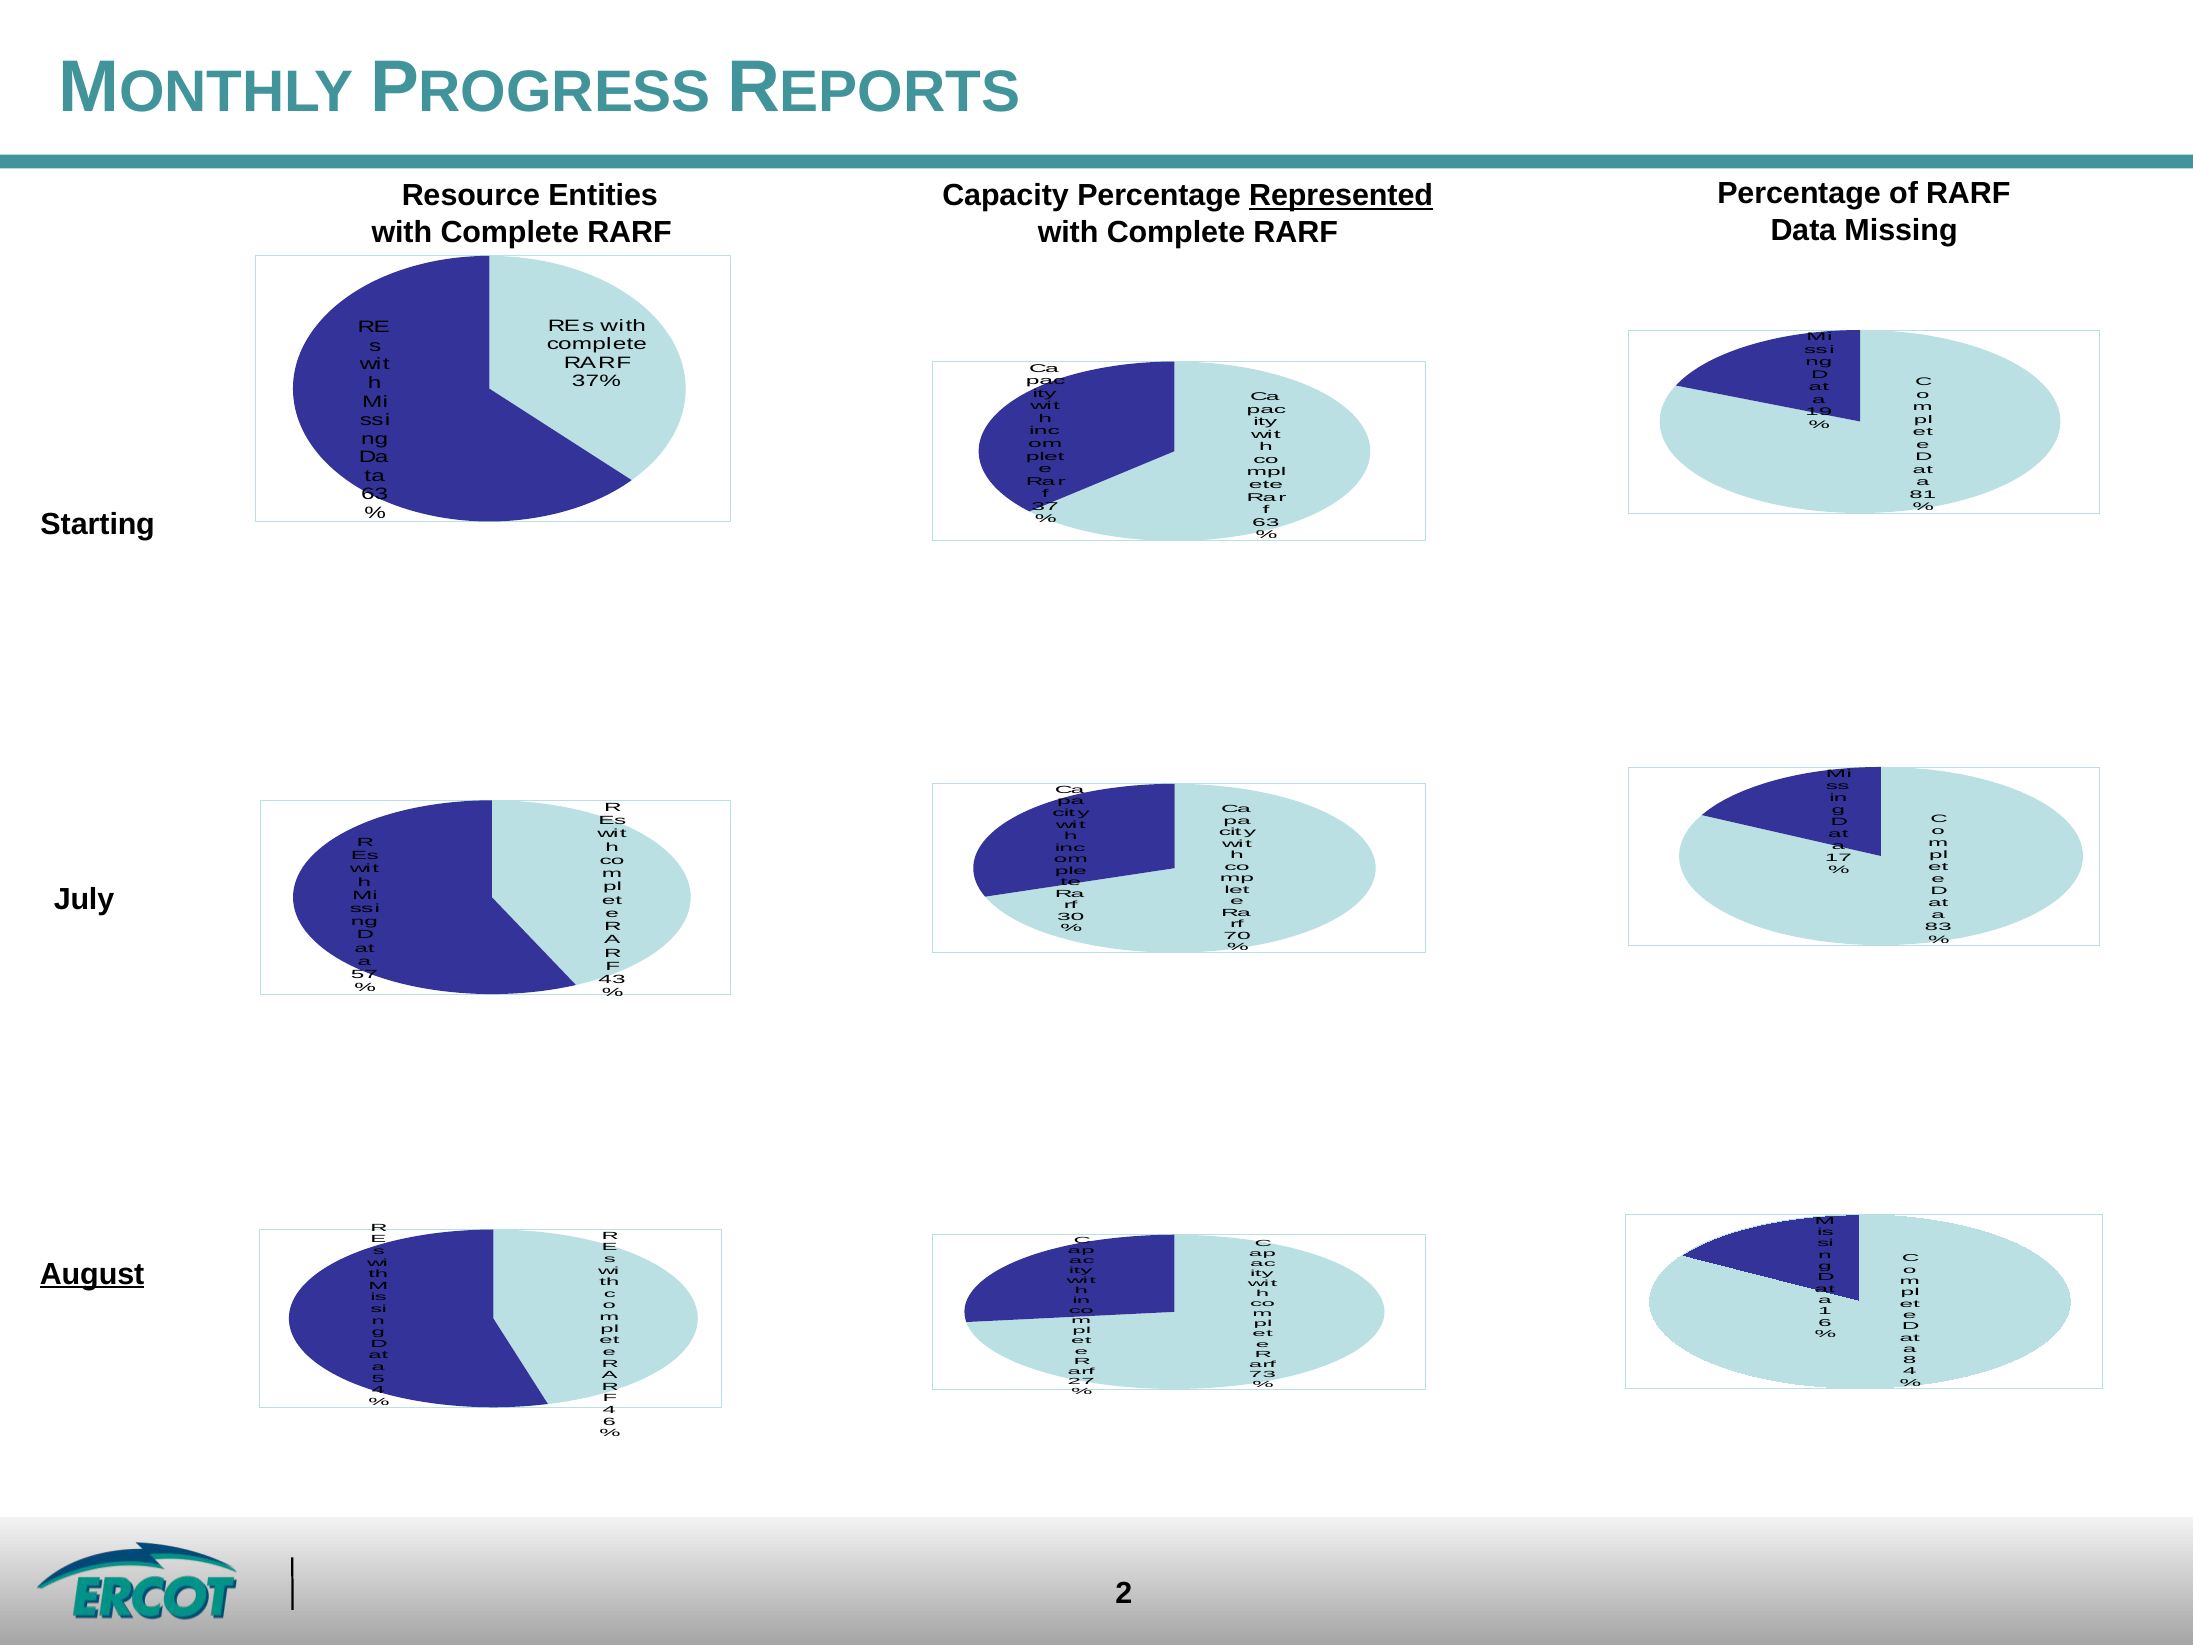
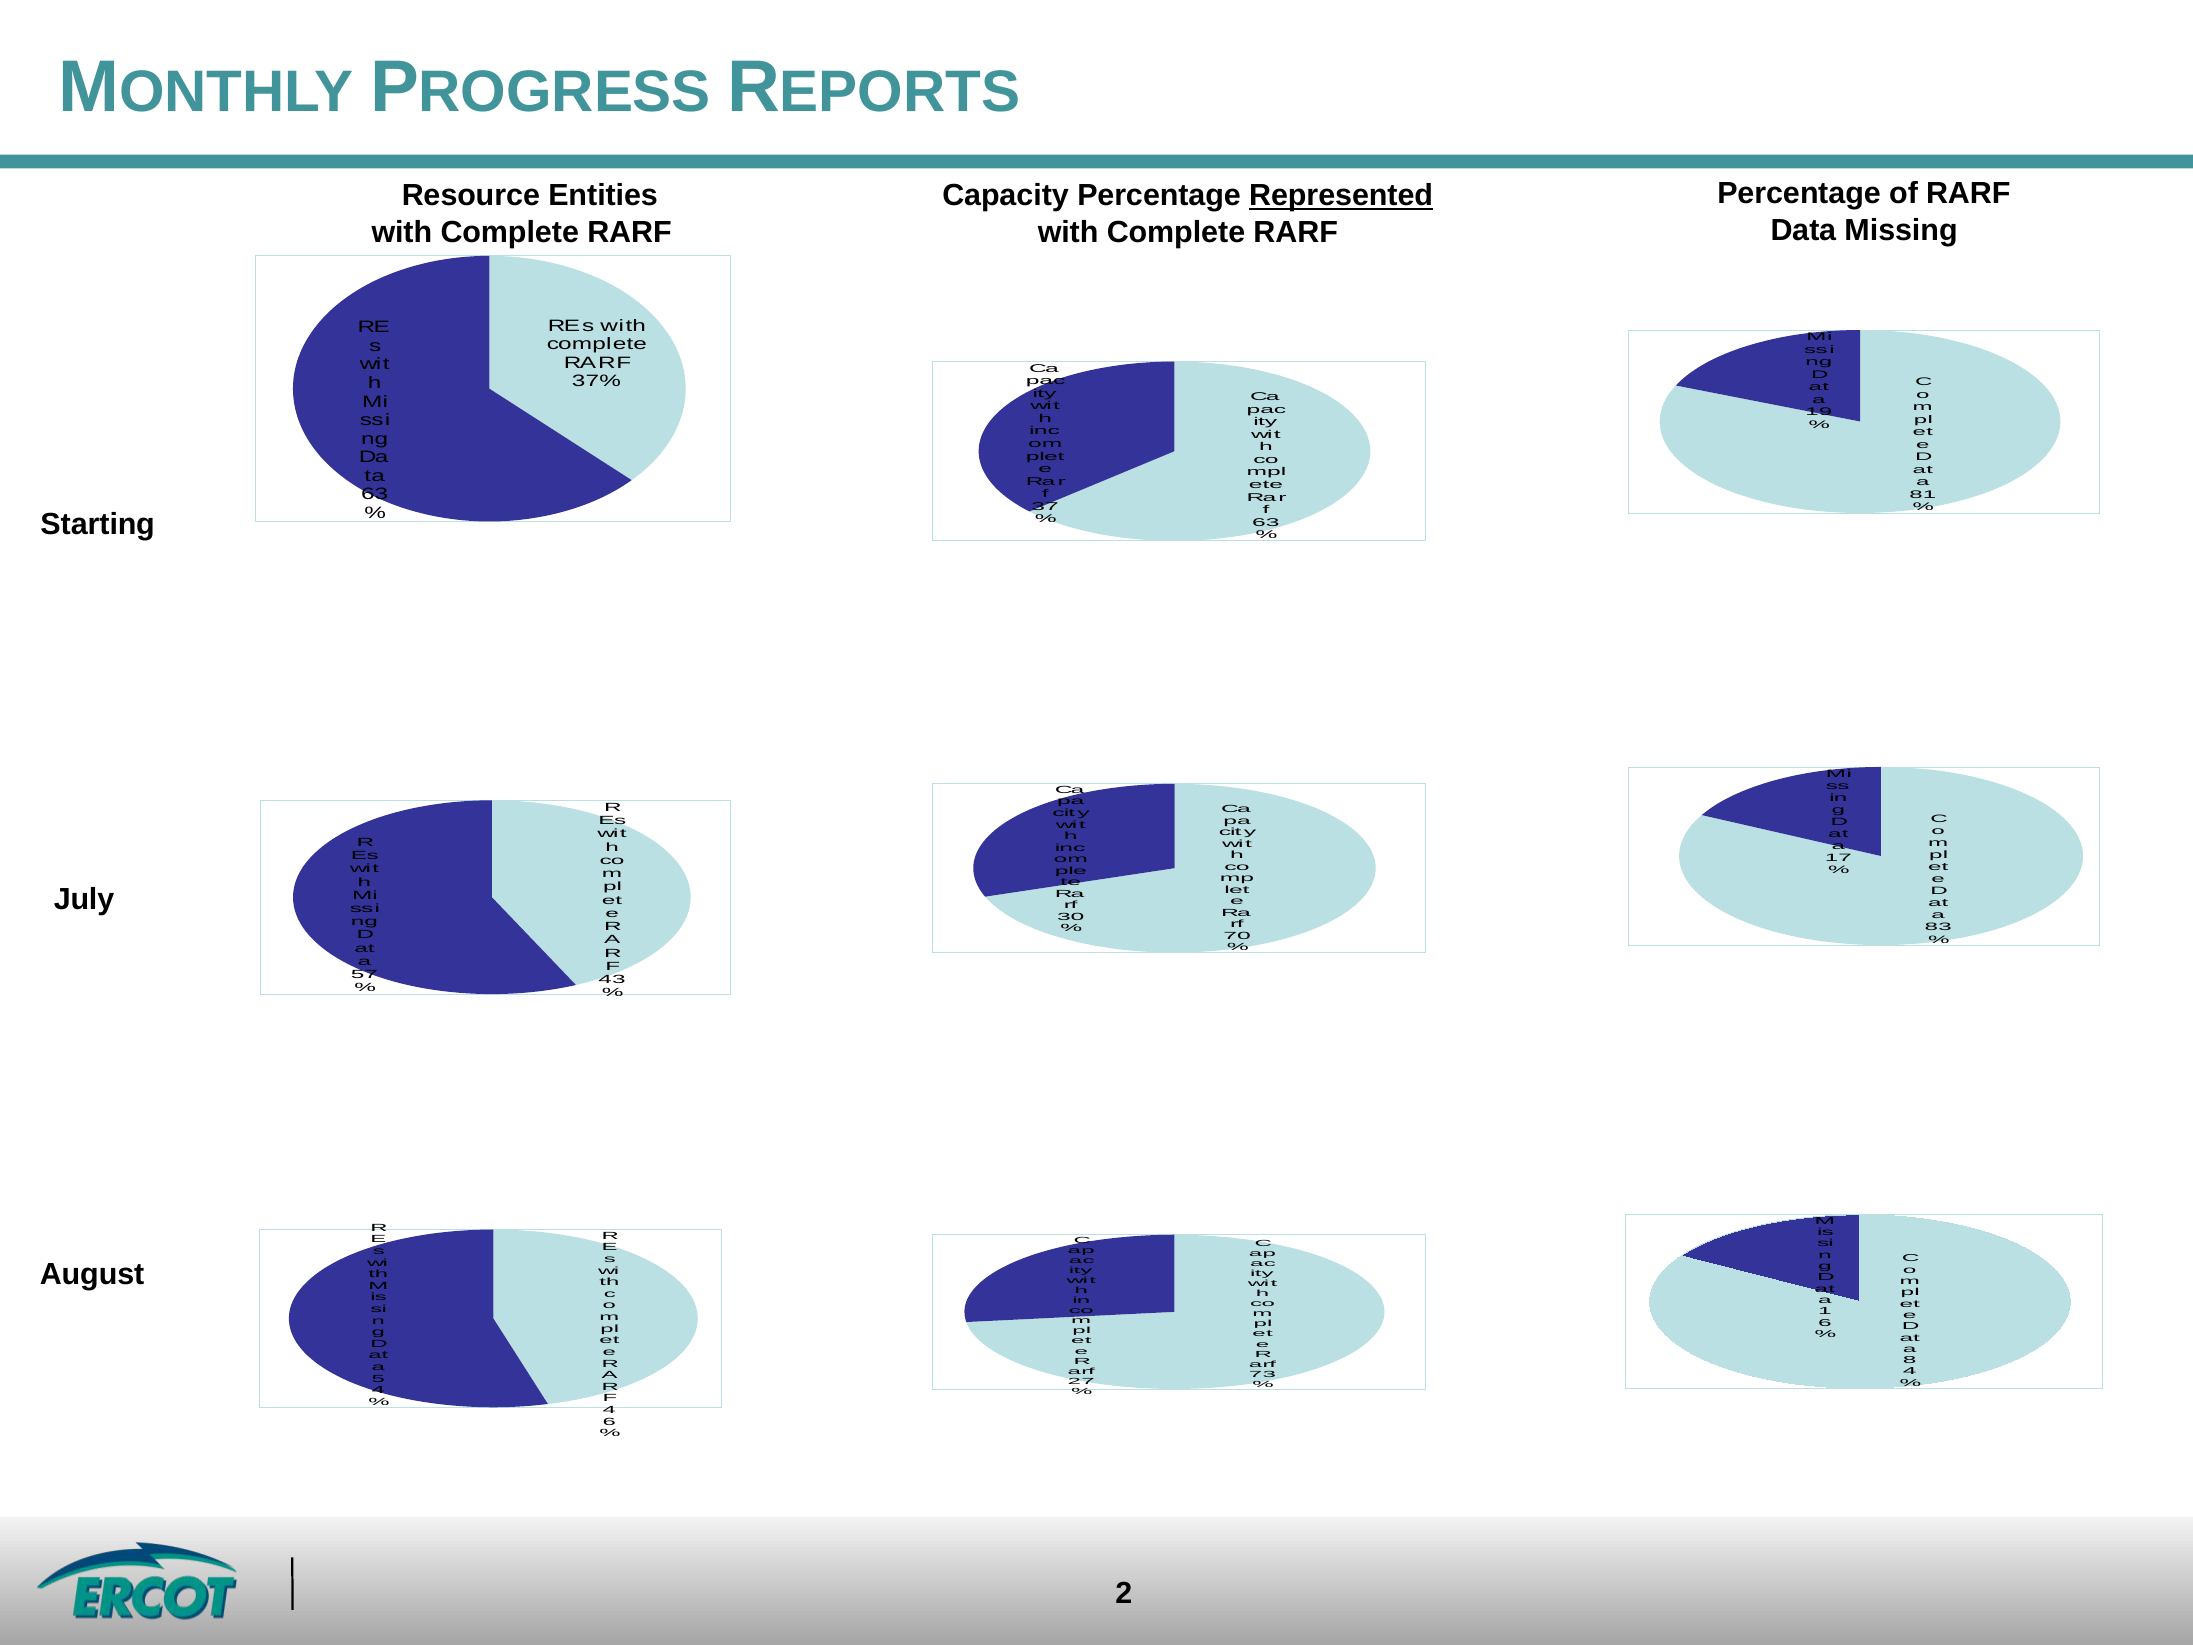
August underline: present -> none
